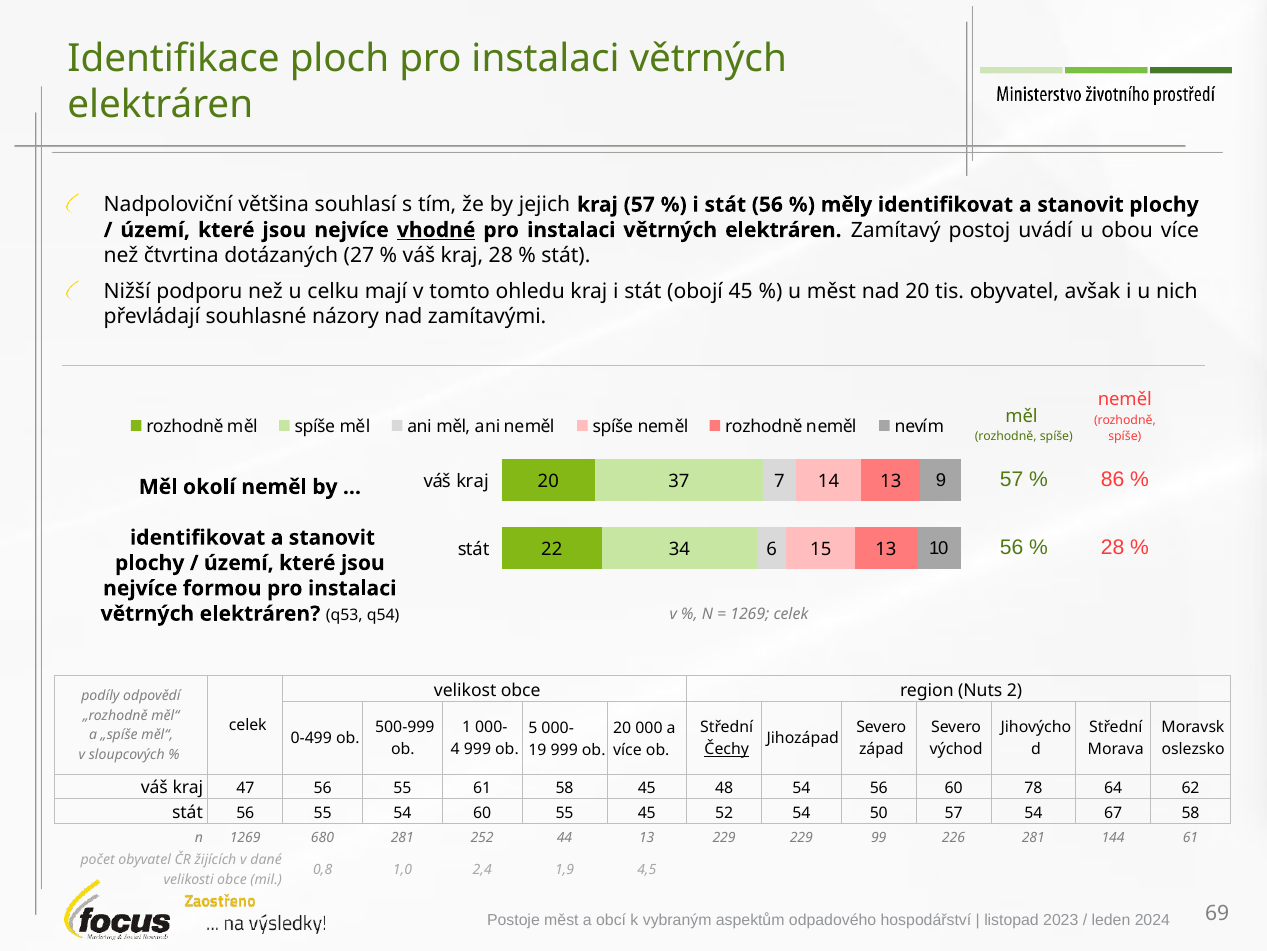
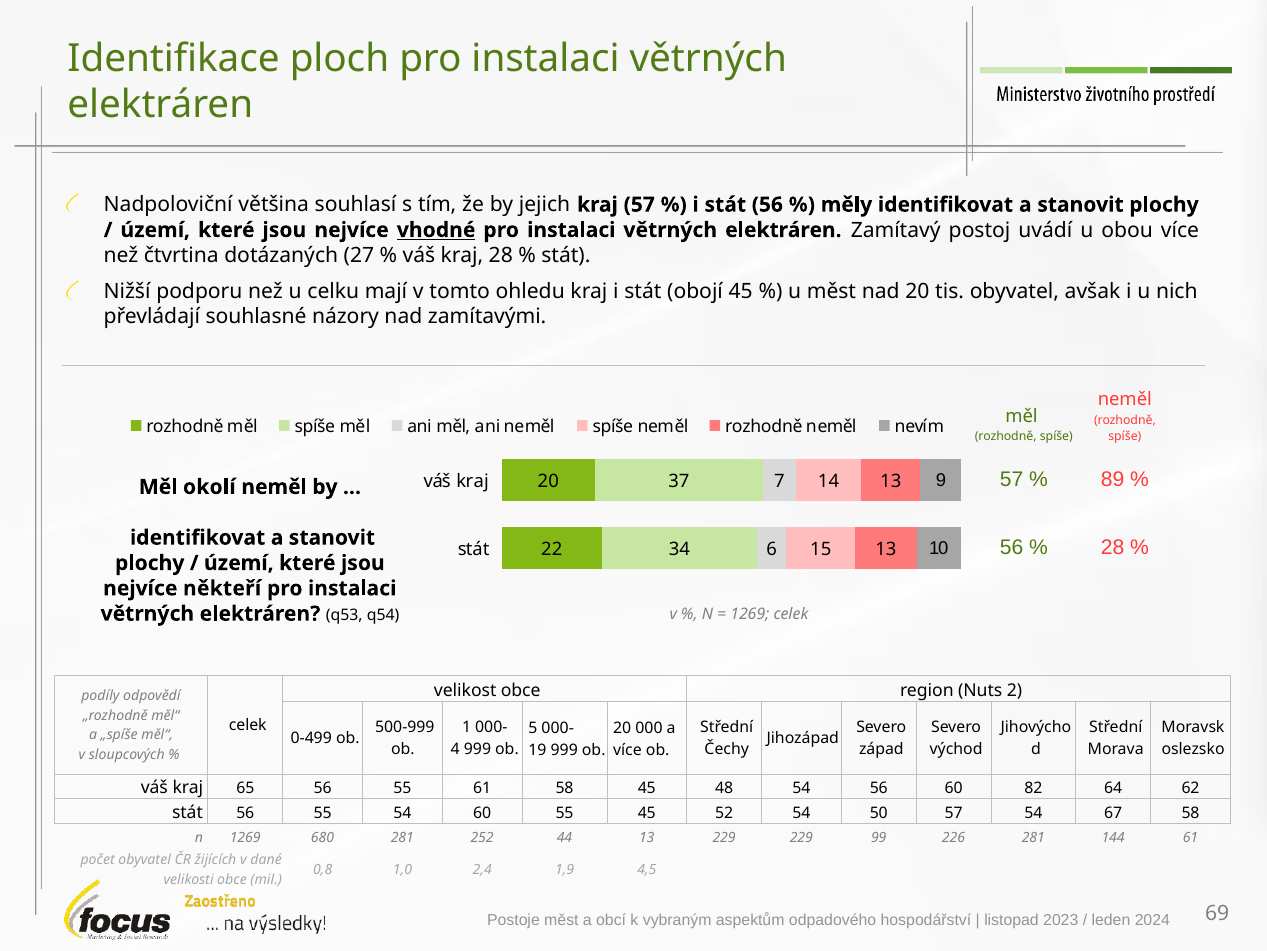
86: 86 -> 89
formou: formou -> někteří
Čechy underline: present -> none
47: 47 -> 65
78: 78 -> 82
